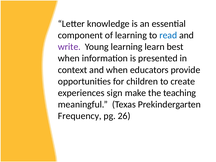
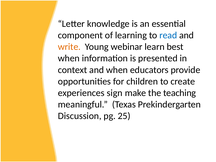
write colour: purple -> orange
Young learning: learning -> webinar
Frequency: Frequency -> Discussion
26: 26 -> 25
